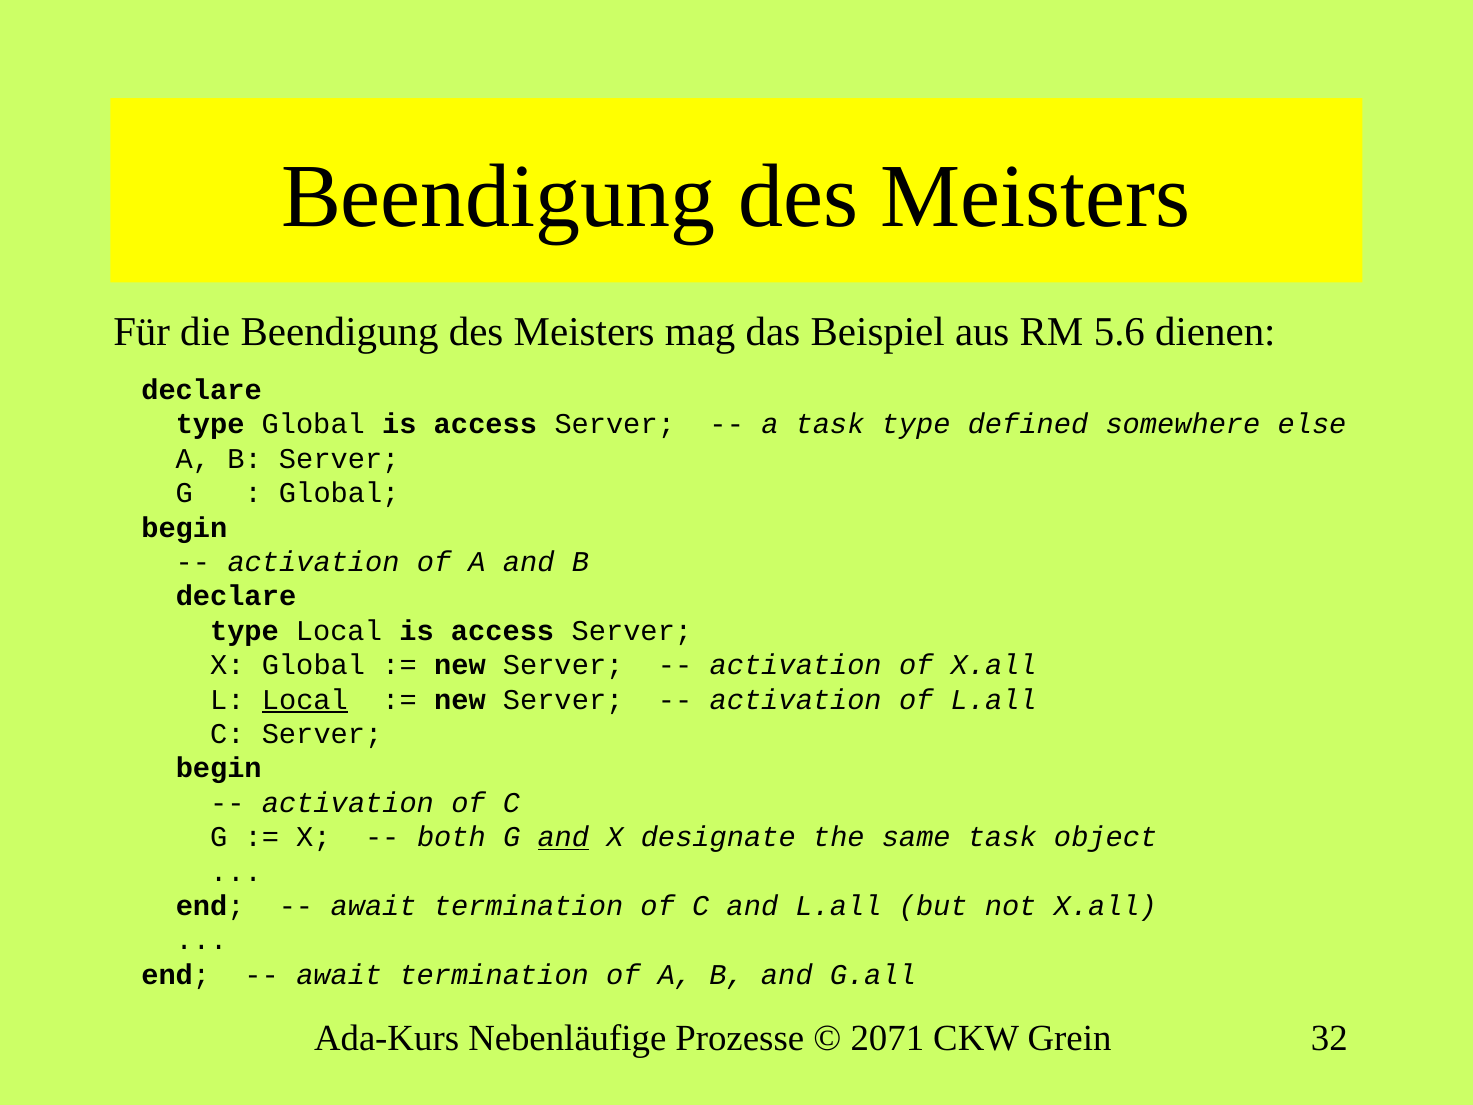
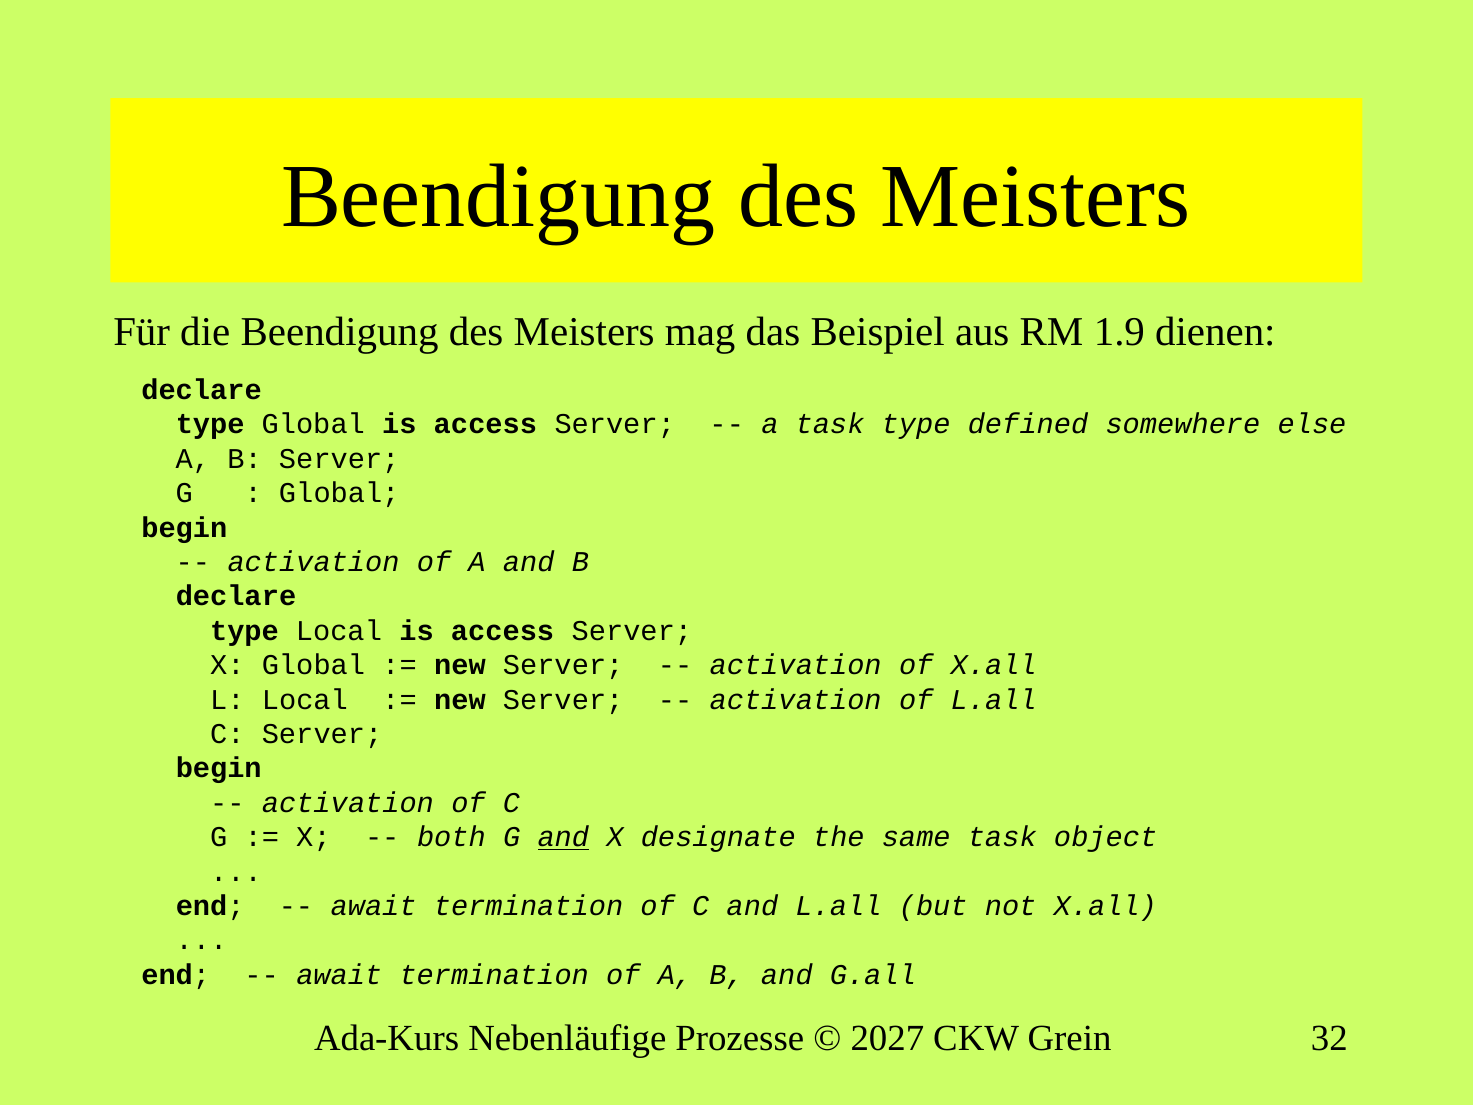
5.6: 5.6 -> 1.9
Local at (305, 700) underline: present -> none
2071: 2071 -> 2027
